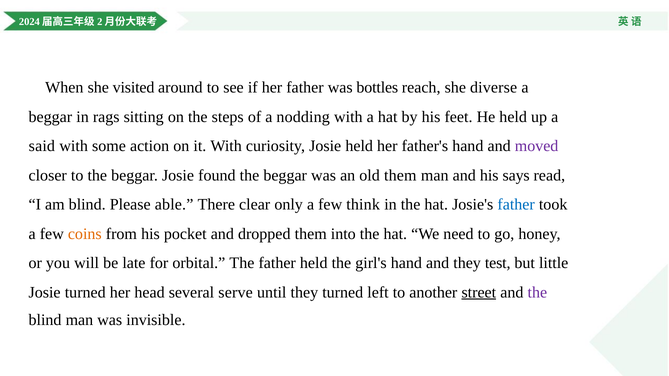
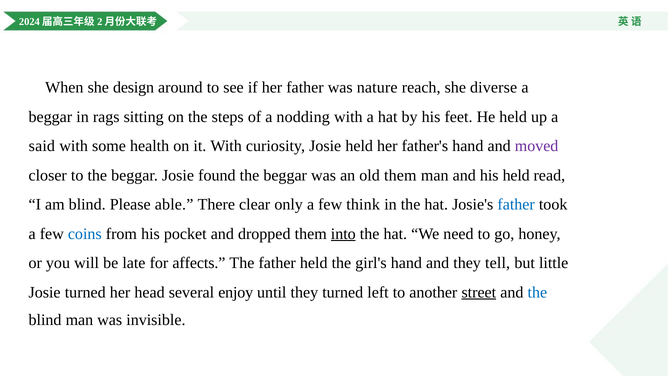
visited: visited -> design
bottles: bottles -> nature
action: action -> health
his says: says -> held
coins colour: orange -> blue
into underline: none -> present
orbital: orbital -> affects
test: test -> tell
serve: serve -> enjoy
the at (537, 293) colour: purple -> blue
